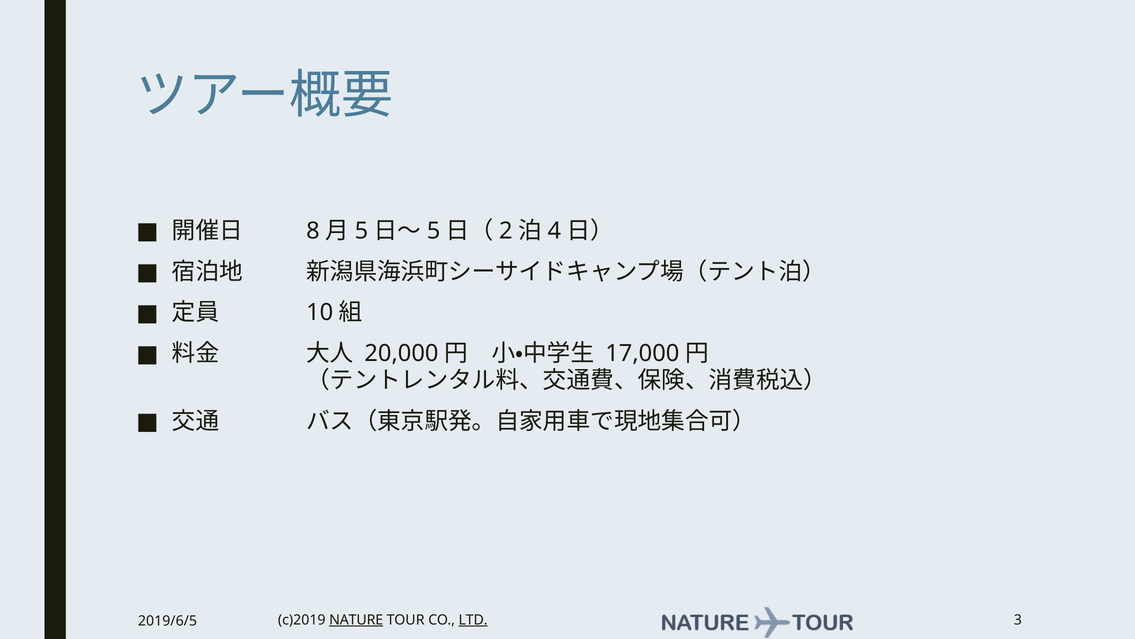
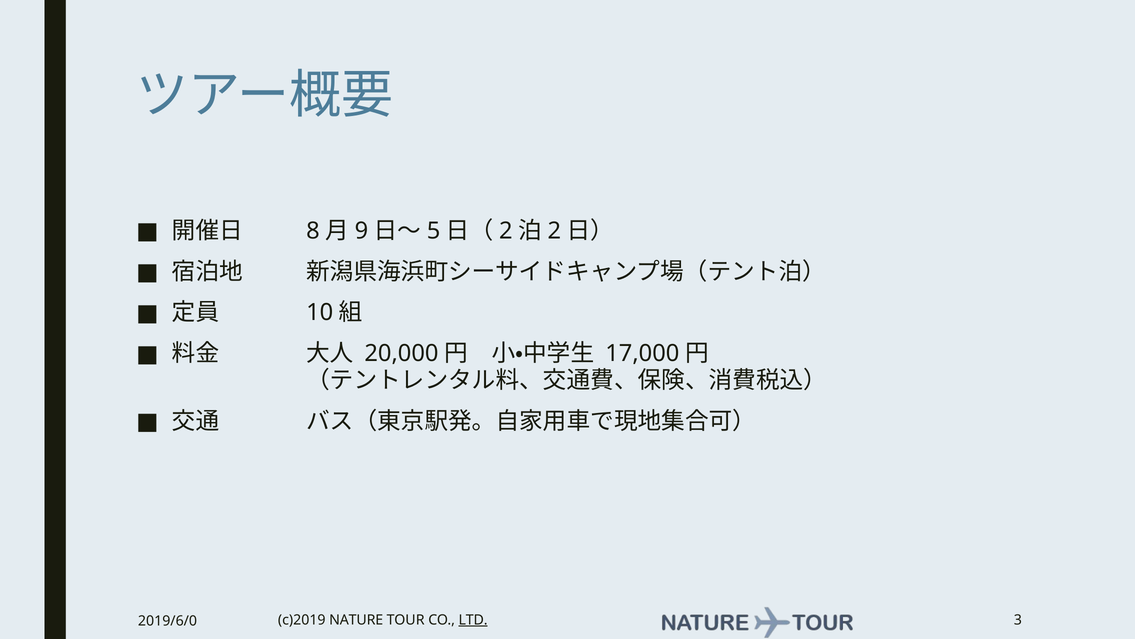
5 at (361, 231): 5 -> 9
4 at (554, 231): 4 -> 2
NATURE underline: present -> none
2019/6/5: 2019/6/5 -> 2019/6/0
